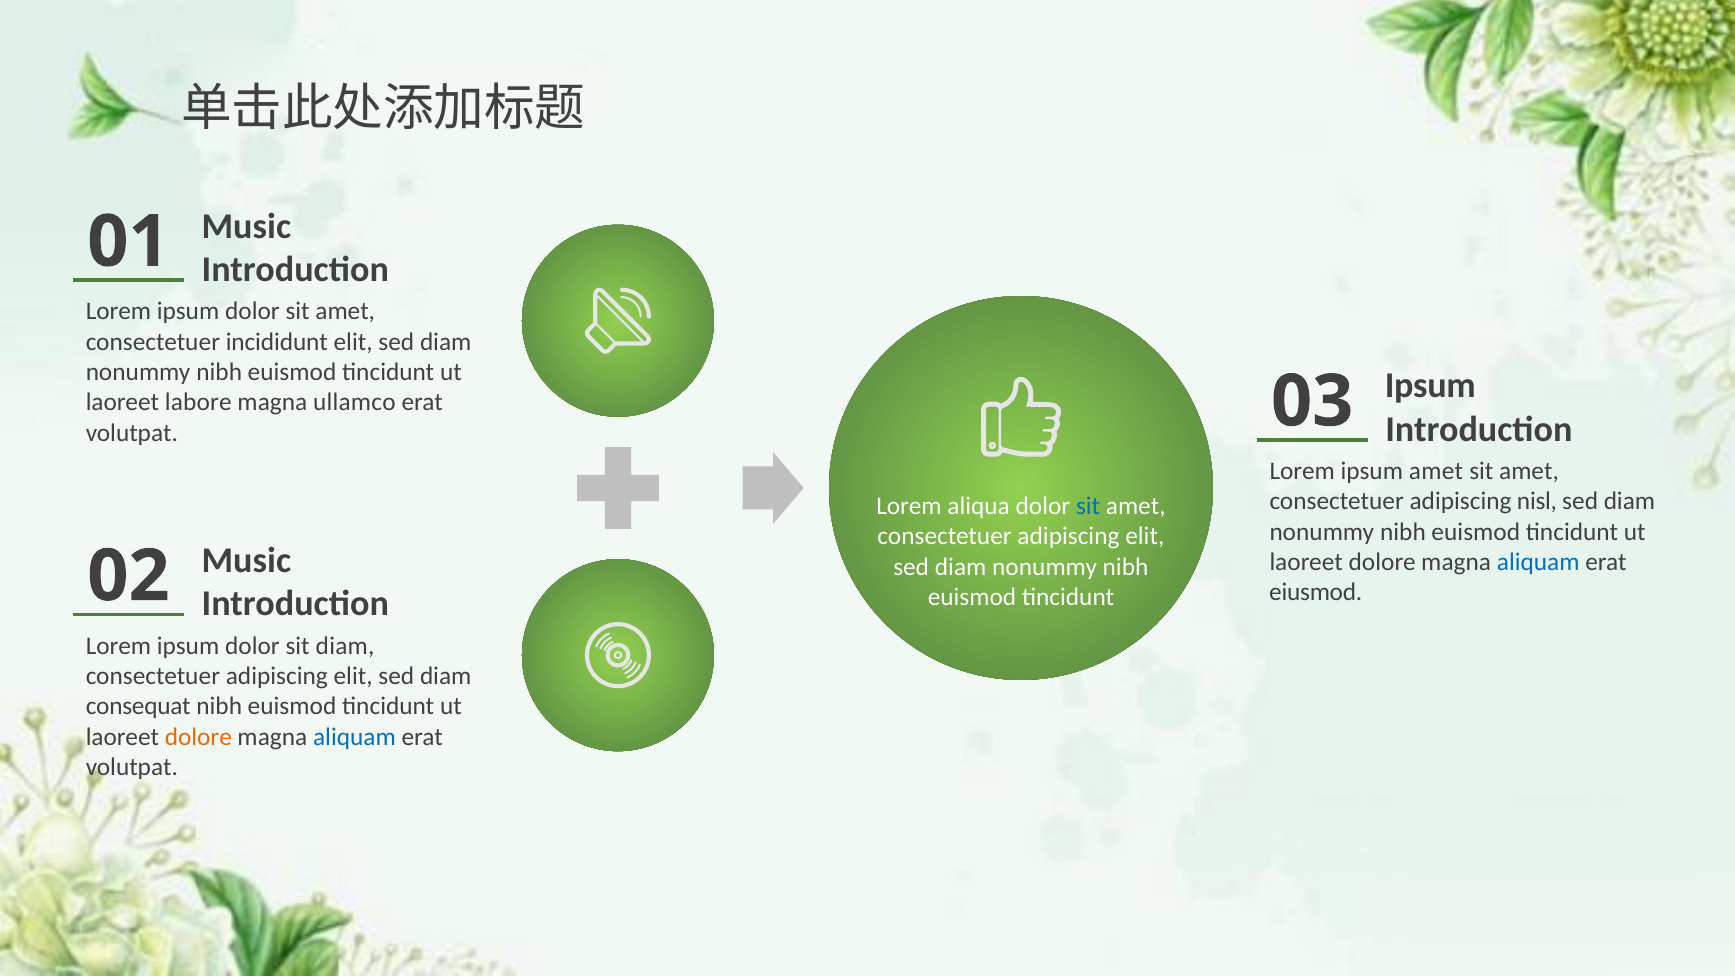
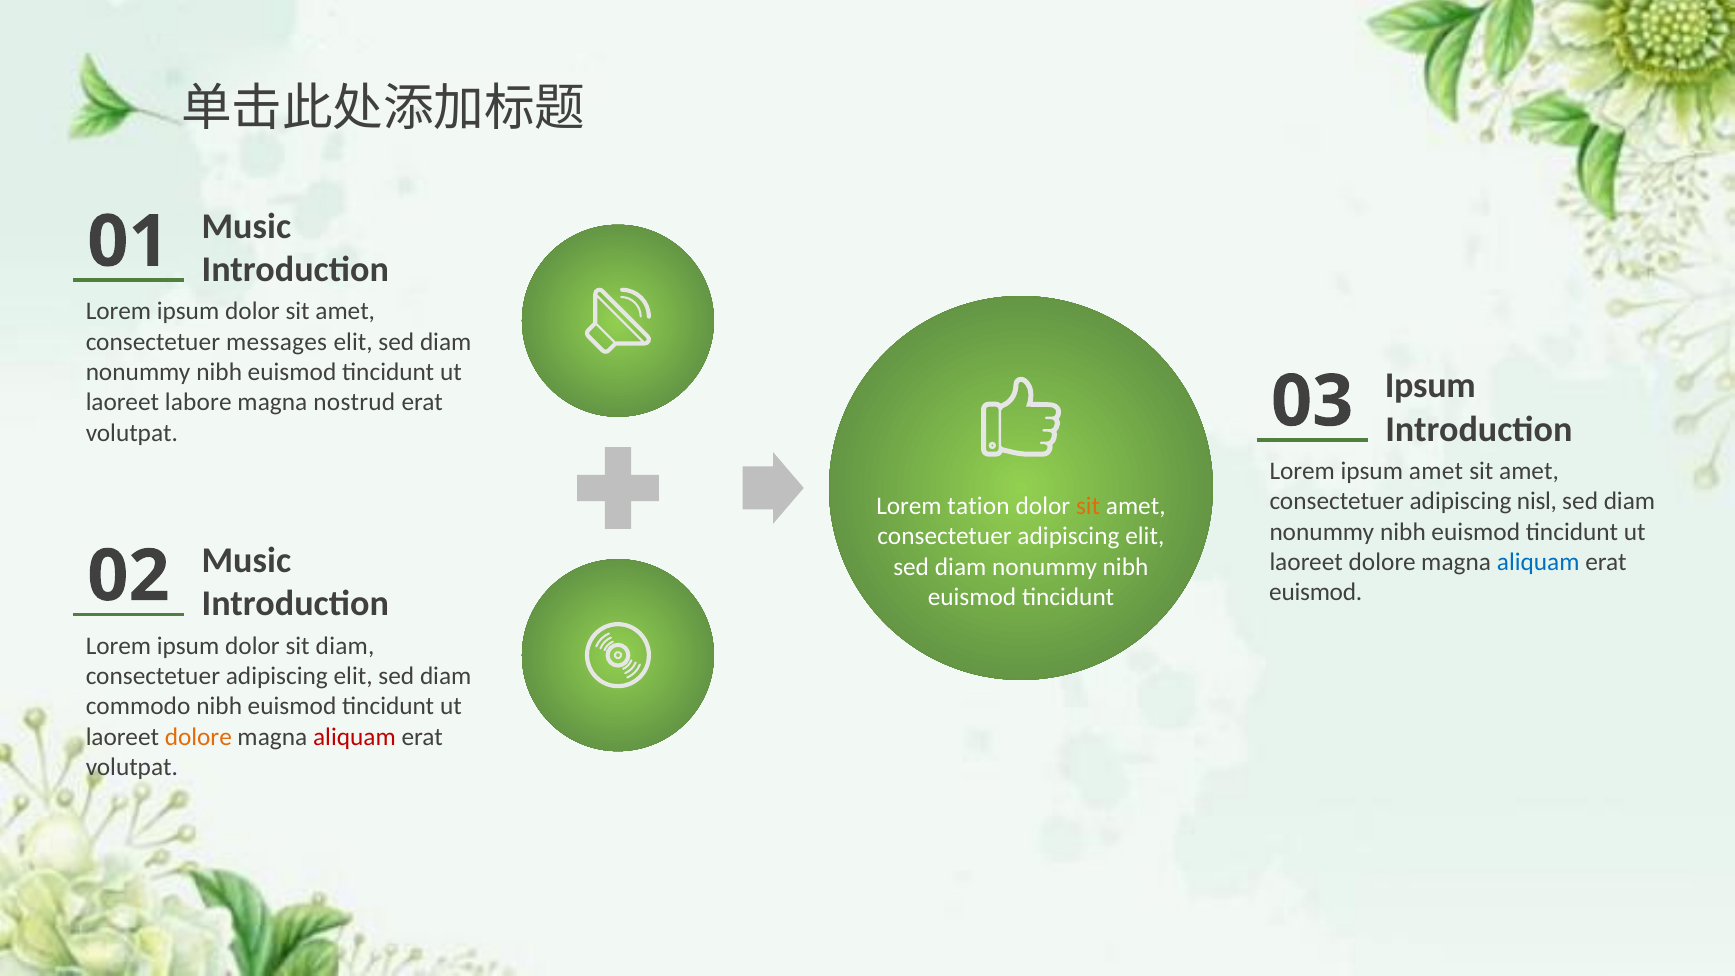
incididunt: incididunt -> messages
ullamco: ullamco -> nostrud
aliqua: aliqua -> tation
sit at (1088, 506) colour: blue -> orange
eiusmod at (1316, 592): eiusmod -> euismod
consequat: consequat -> commodo
aliquam at (354, 737) colour: blue -> red
